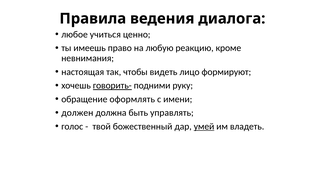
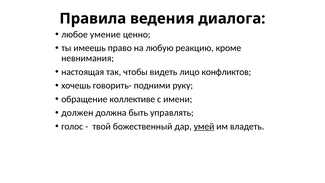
учиться: учиться -> умение
формируют: формируют -> конфликтов
говорить- underline: present -> none
оформлять: оформлять -> коллективе
